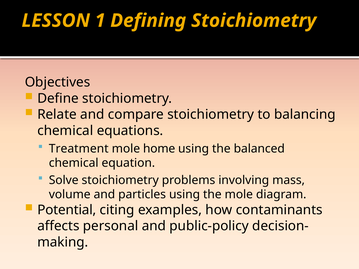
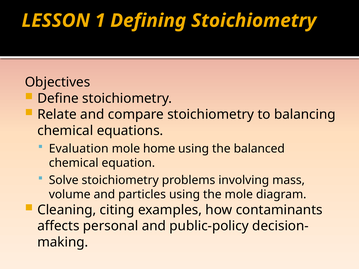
Treatment: Treatment -> Evaluation
Potential: Potential -> Cleaning
